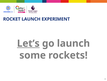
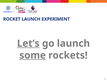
some underline: none -> present
